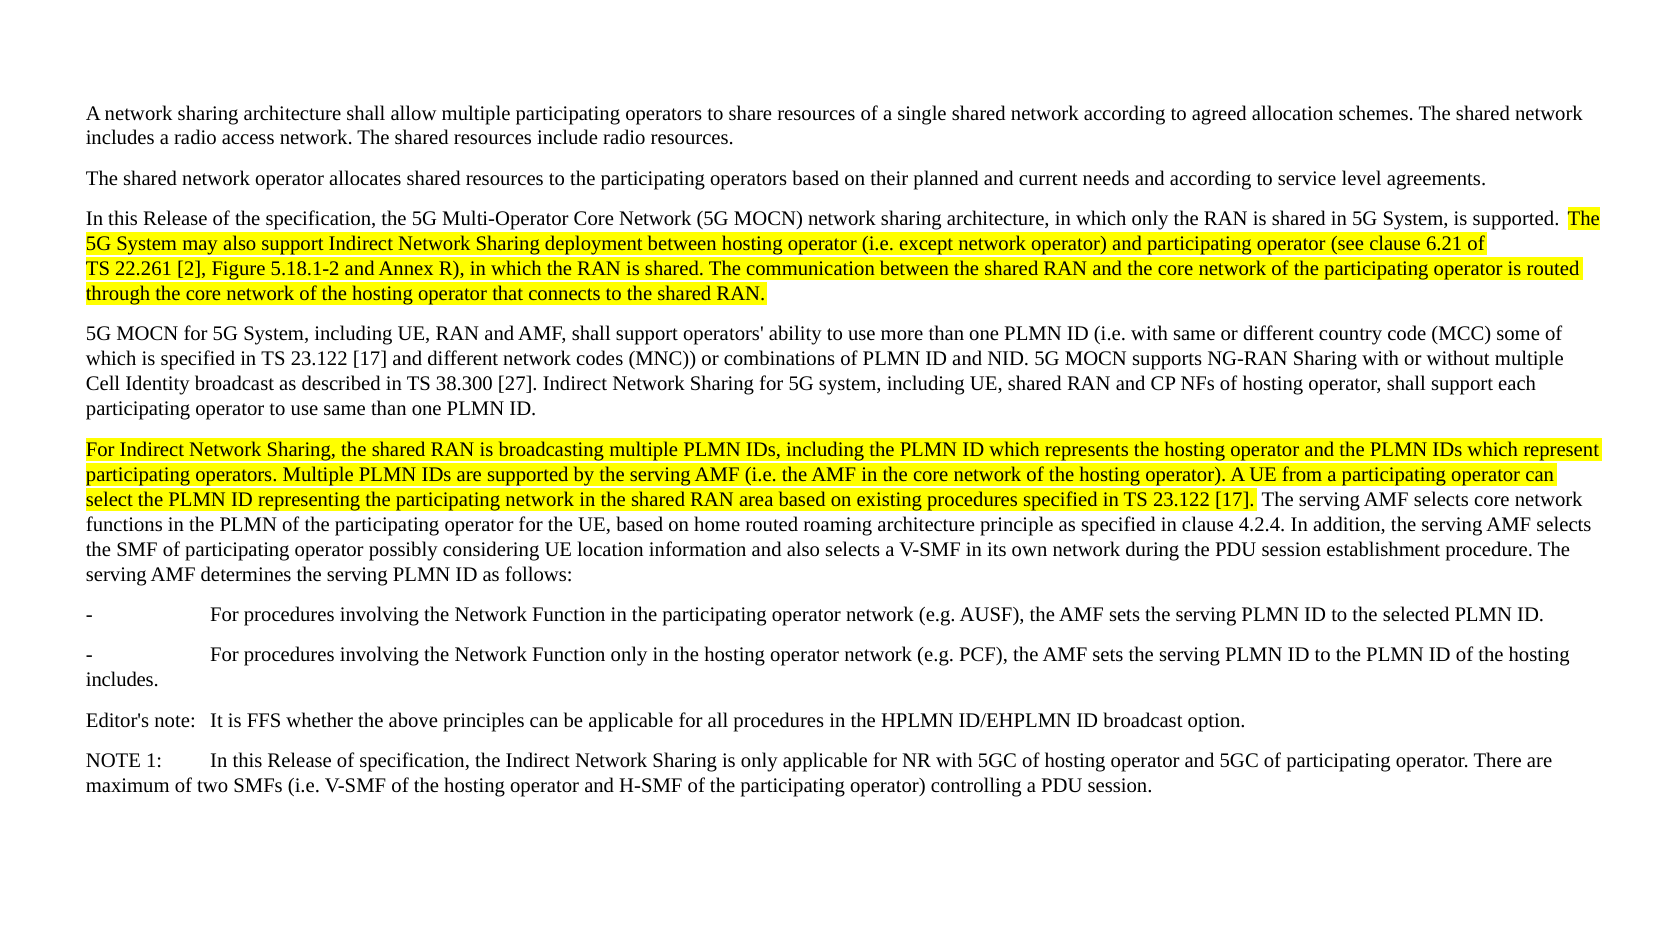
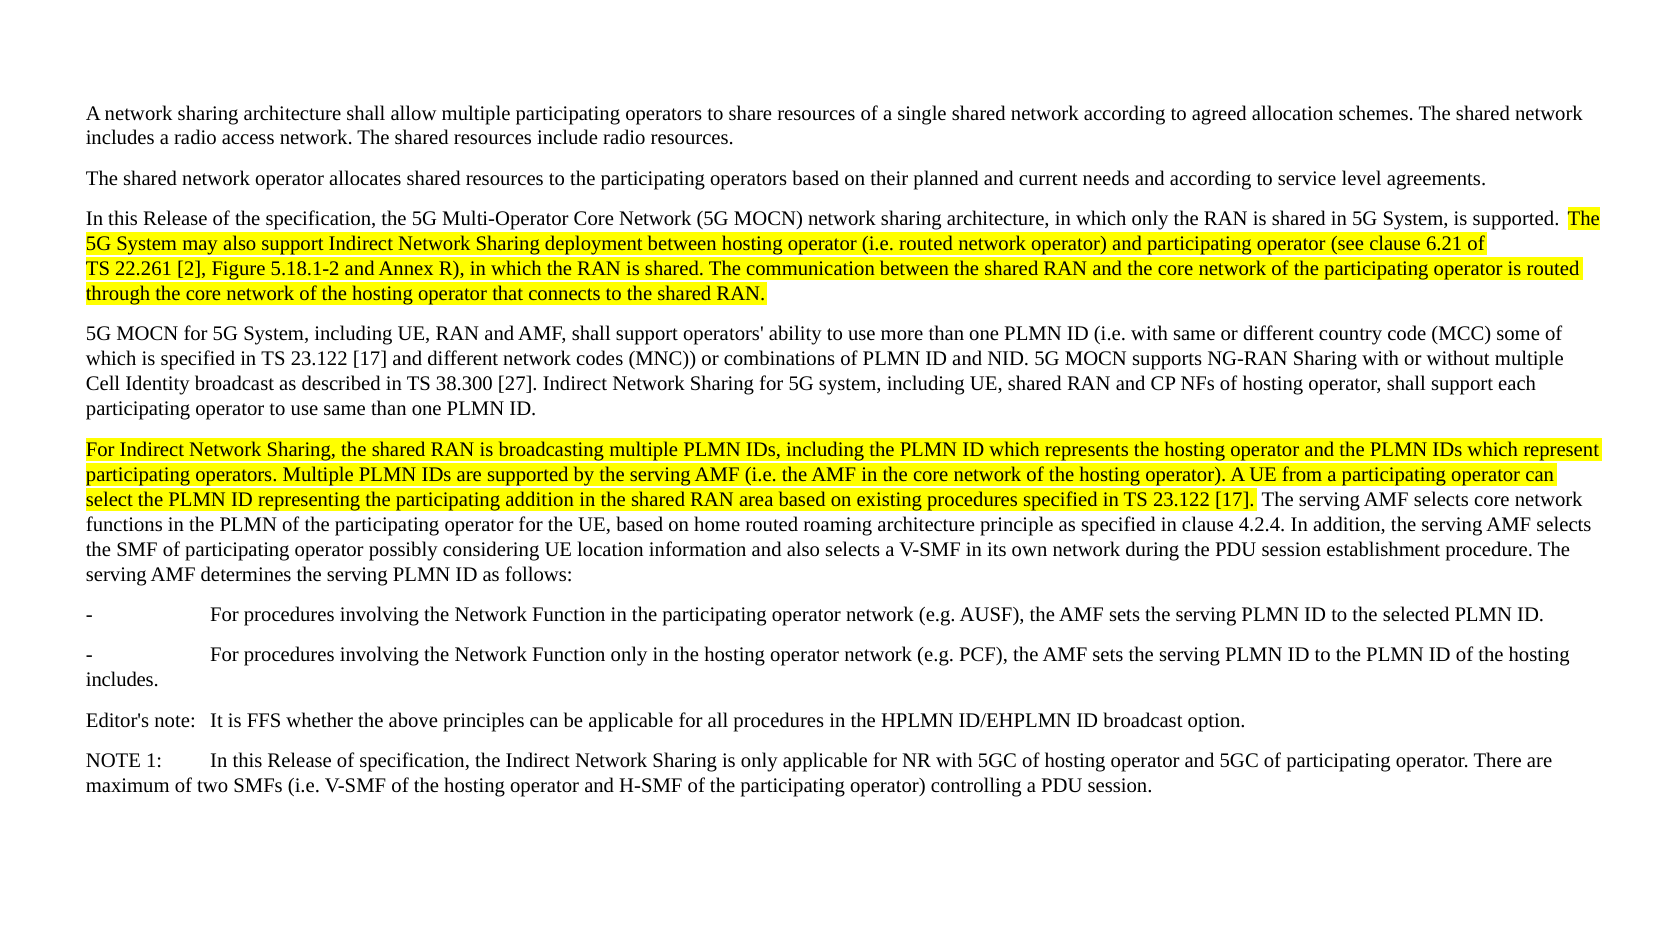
i.e except: except -> routed
participating network: network -> addition
